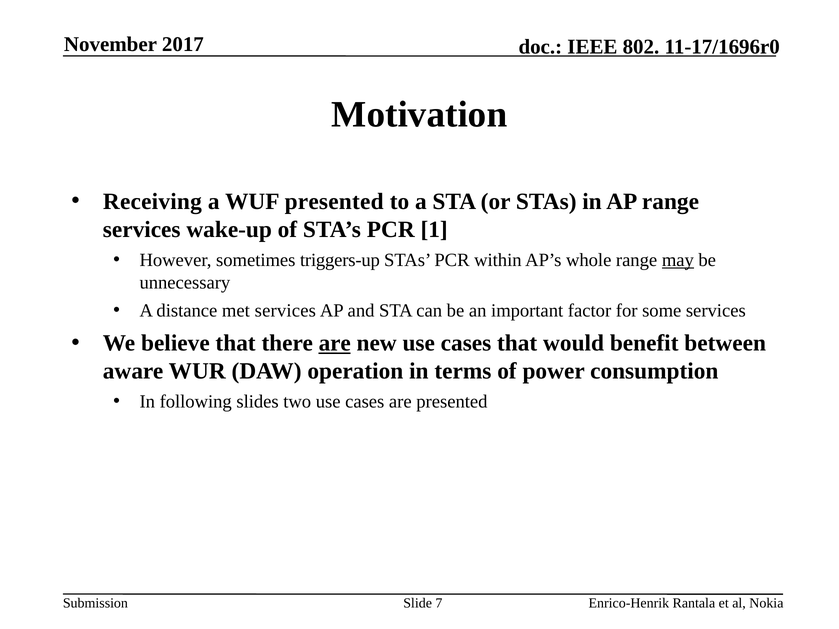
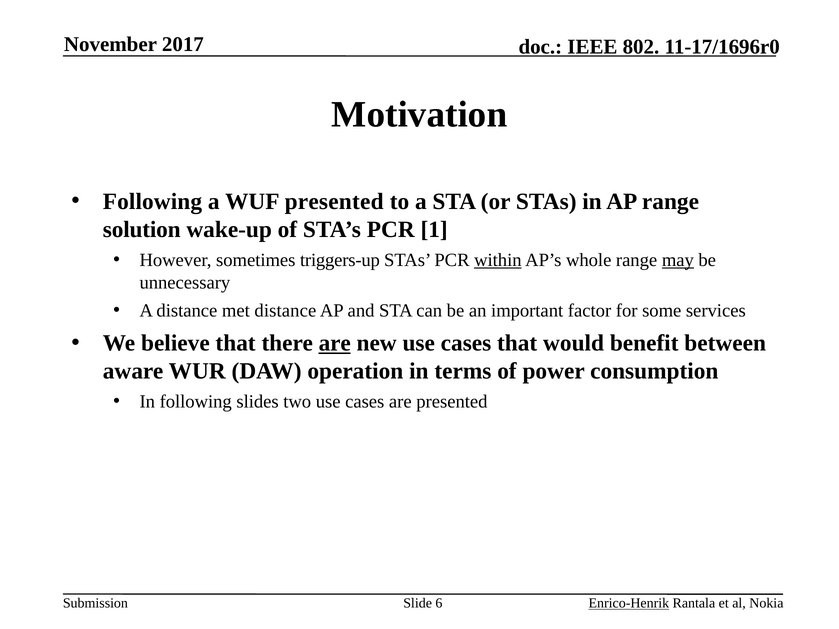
Receiving at (152, 202): Receiving -> Following
services at (142, 230): services -> solution
within underline: none -> present
met services: services -> distance
7: 7 -> 6
Enrico-Henrik underline: none -> present
